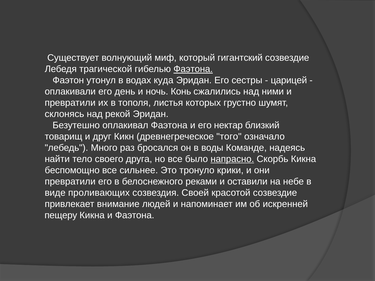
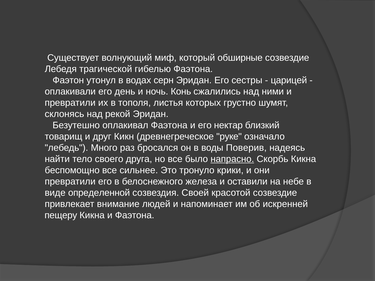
гигантский: гигантский -> обширные
Фаэтона at (193, 69) underline: present -> none
куда: куда -> серн
того: того -> руке
Команде: Команде -> Поверив
реками: реками -> железа
проливающих: проливающих -> определенной
